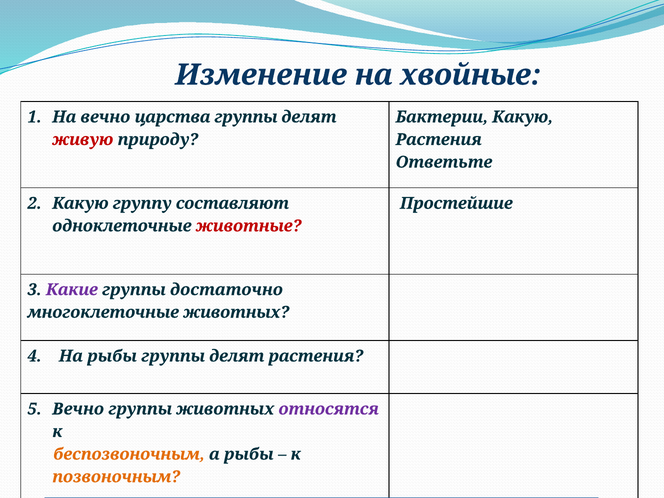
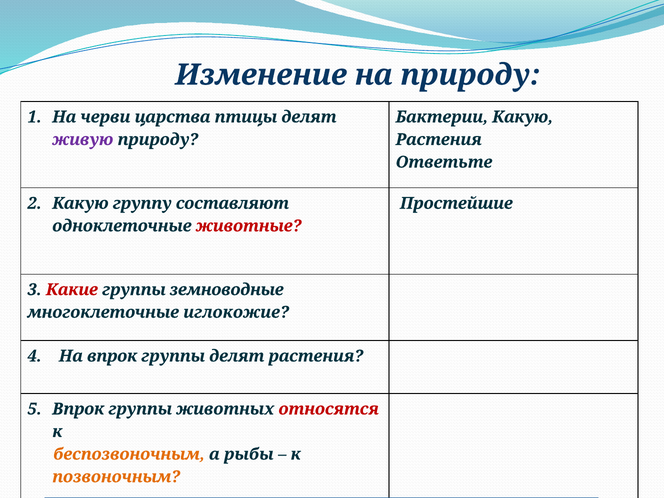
на хвойные: хвойные -> природу
На вечно: вечно -> черви
царства группы: группы -> птицы
живую colour: red -> purple
Какие colour: purple -> red
достаточно: достаточно -> земноводные
многоклеточные животных: животных -> иглокожие
На рыбы: рыбы -> впрок
Вечно at (78, 409): Вечно -> Впрок
относятся colour: purple -> red
